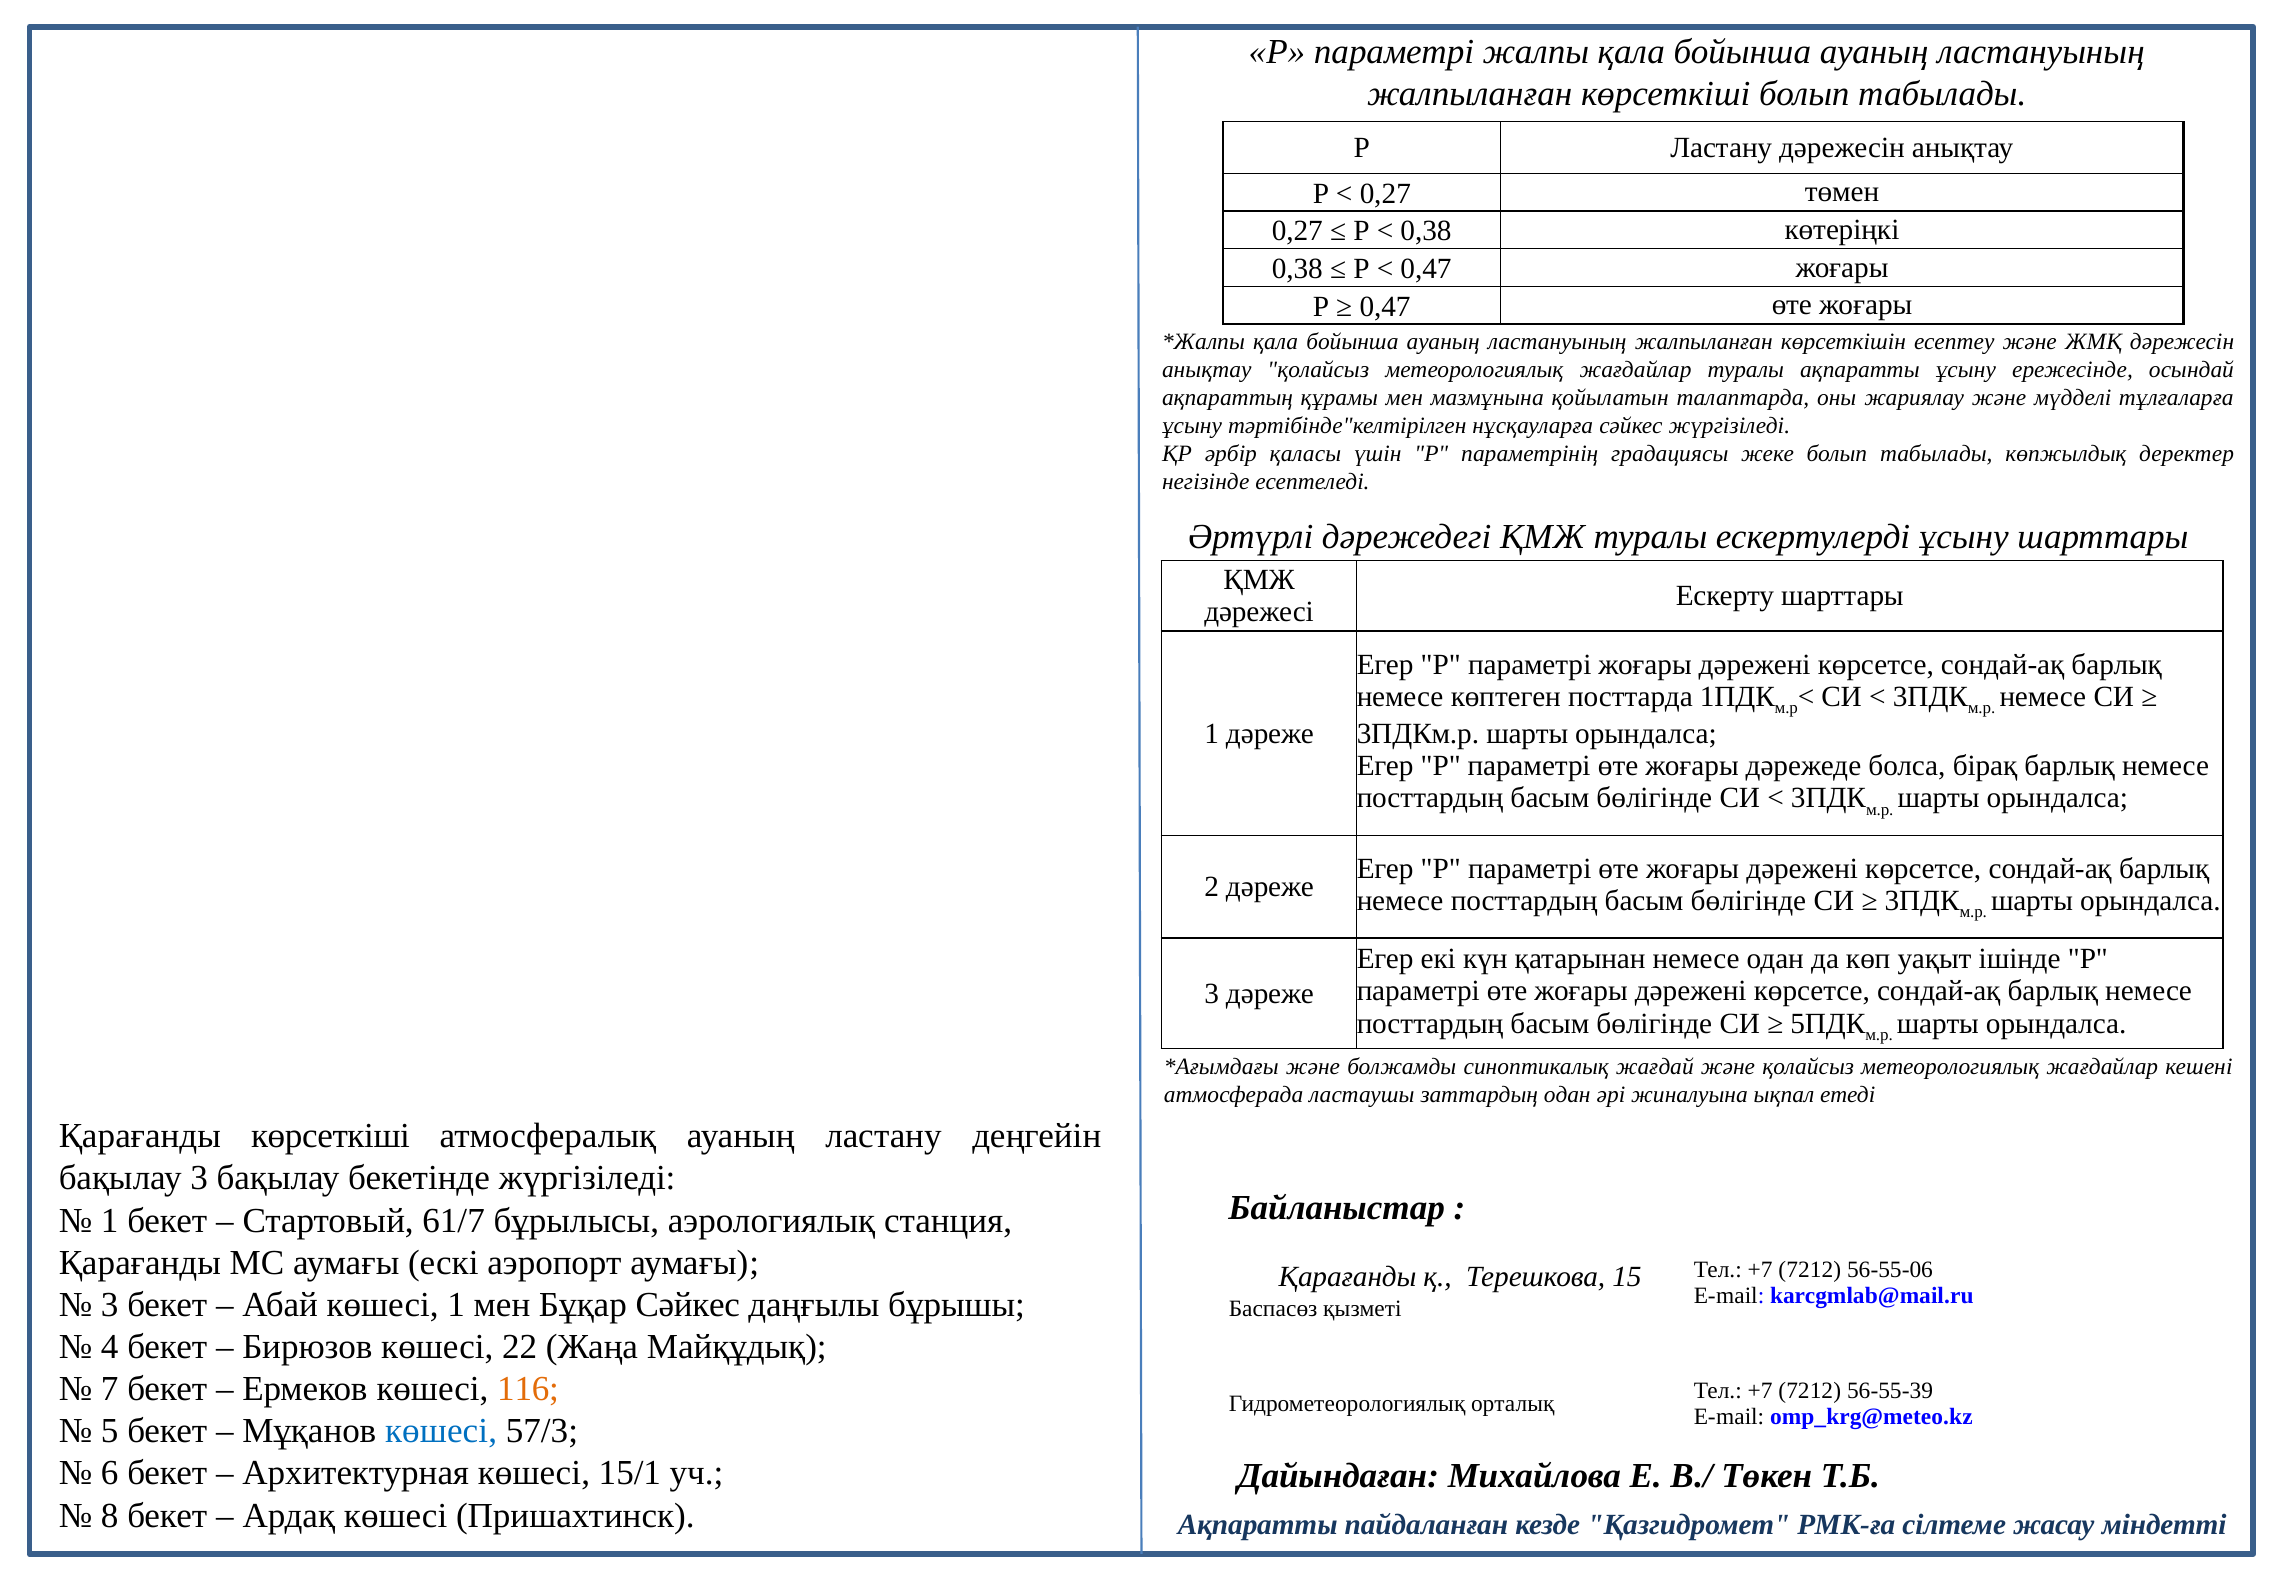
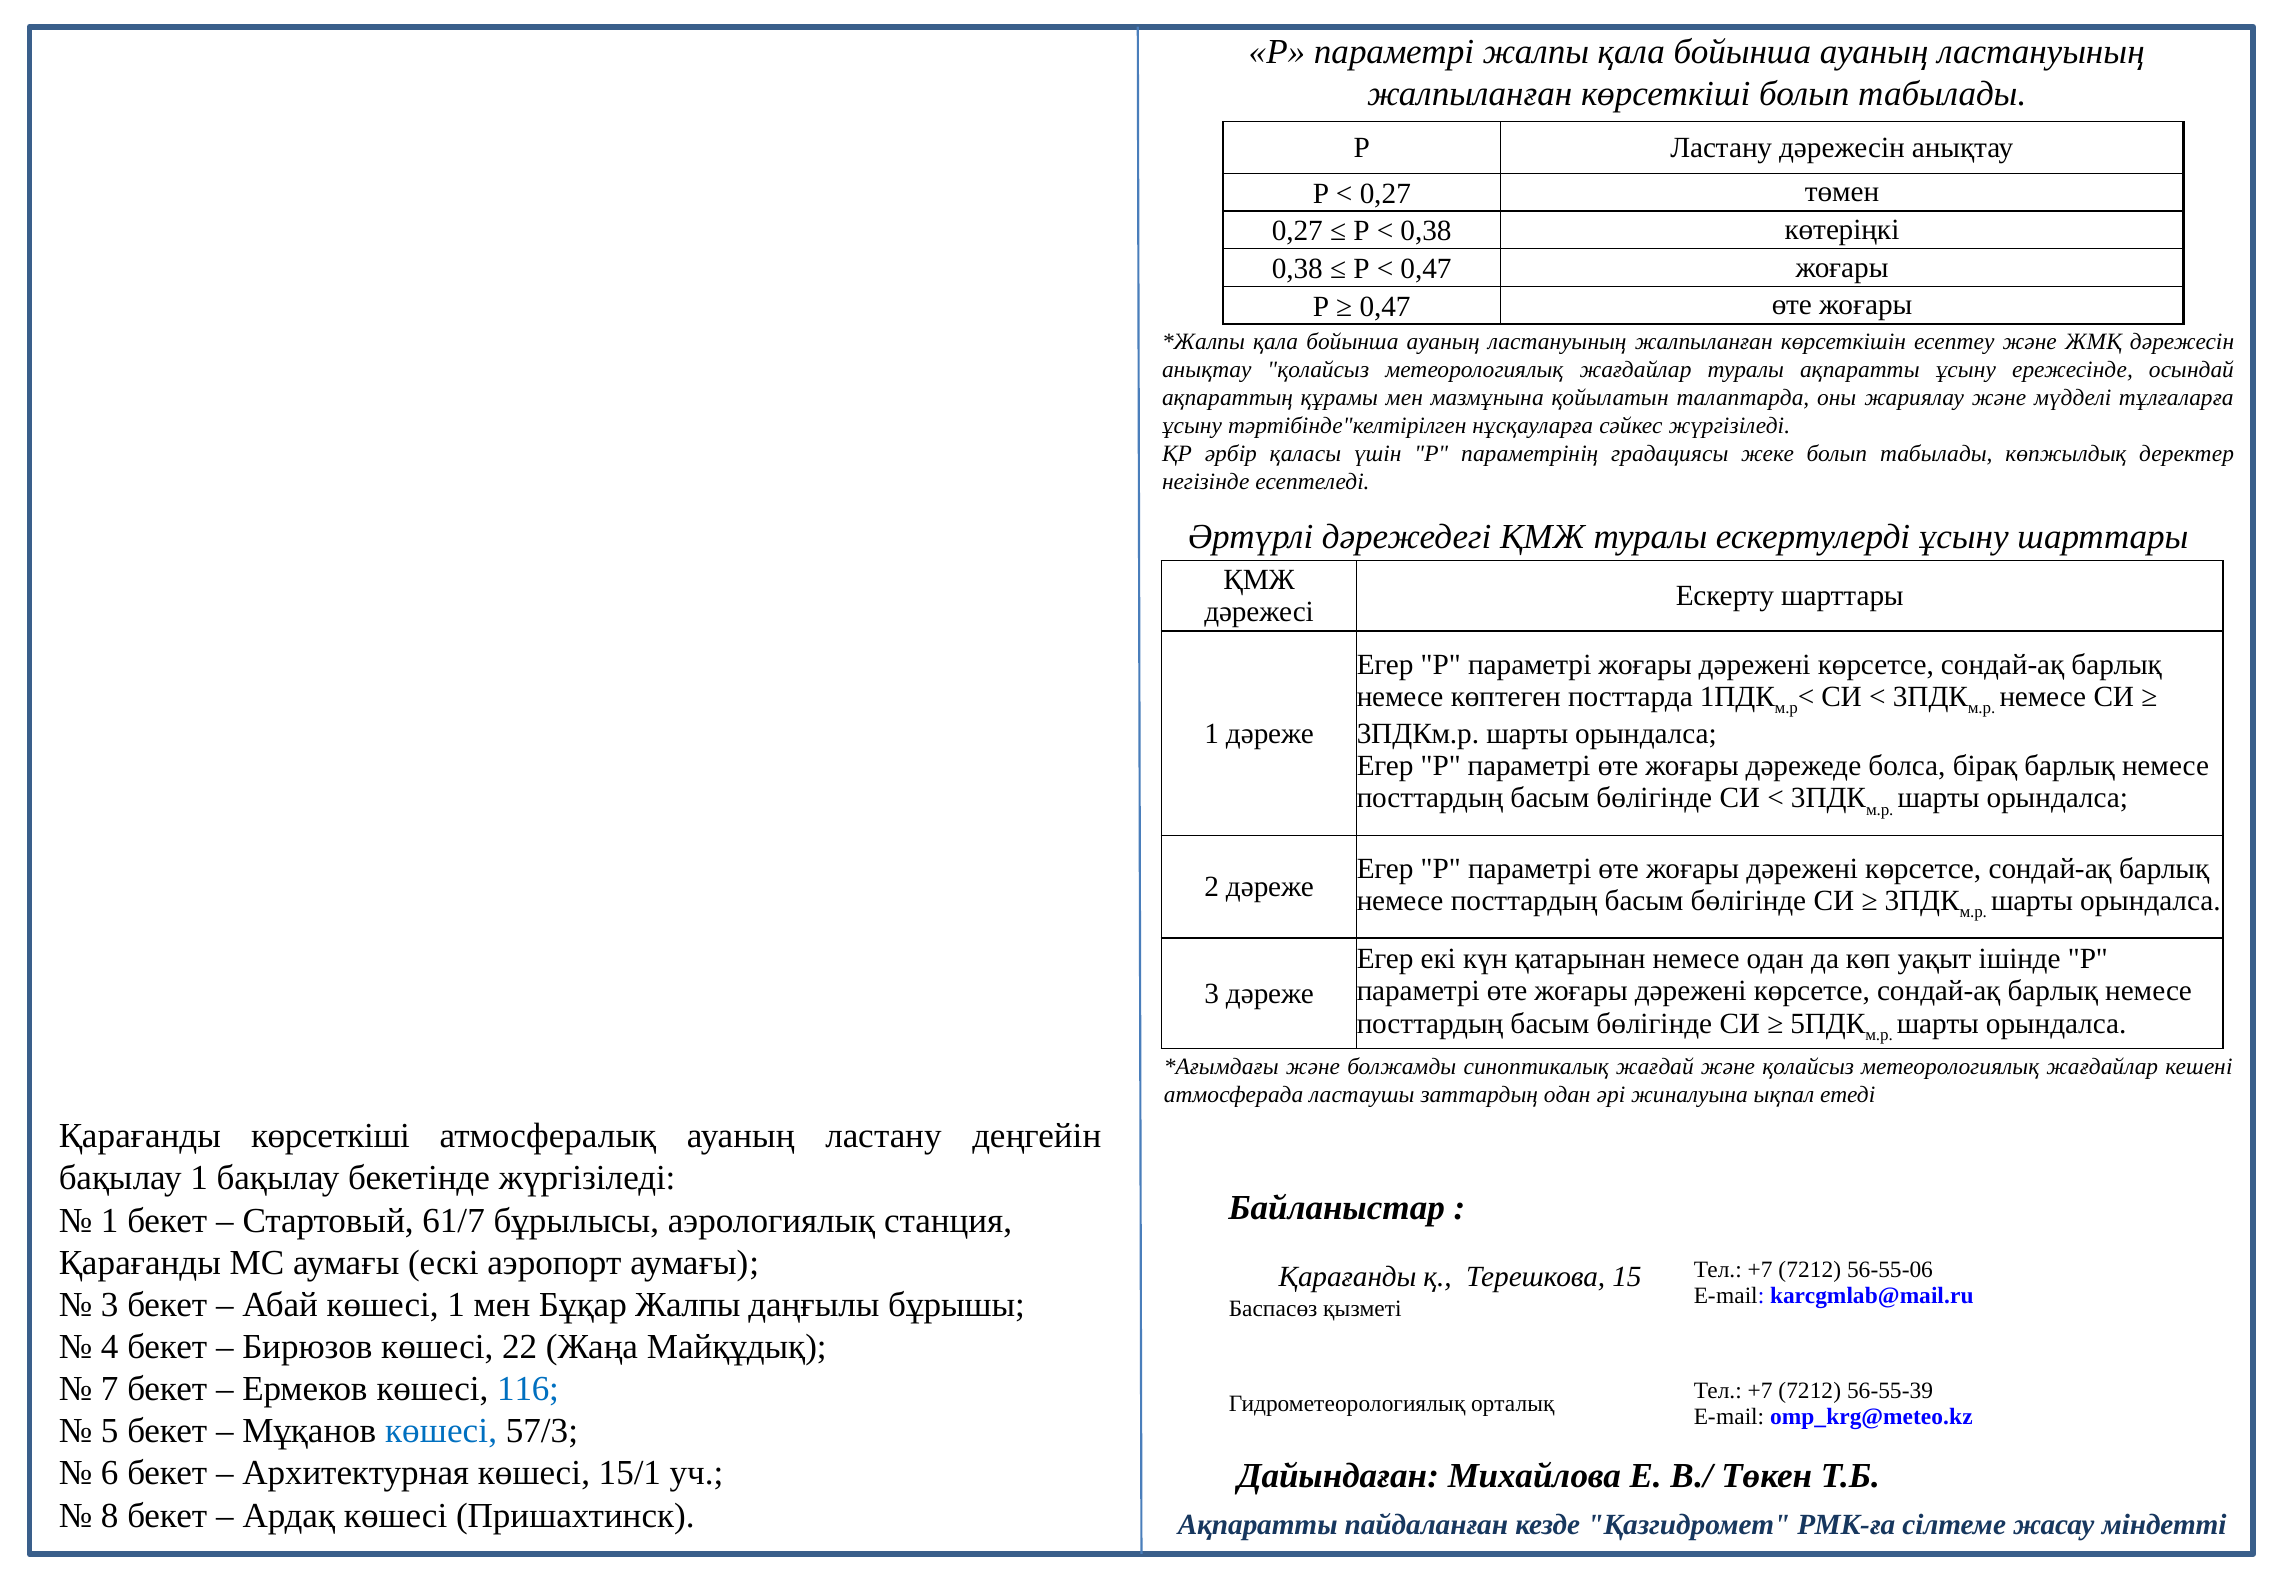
бақылау 3: 3 -> 1
Бұқар Сәйкес: Сәйкес -> Жалпы
116 colour: orange -> blue
